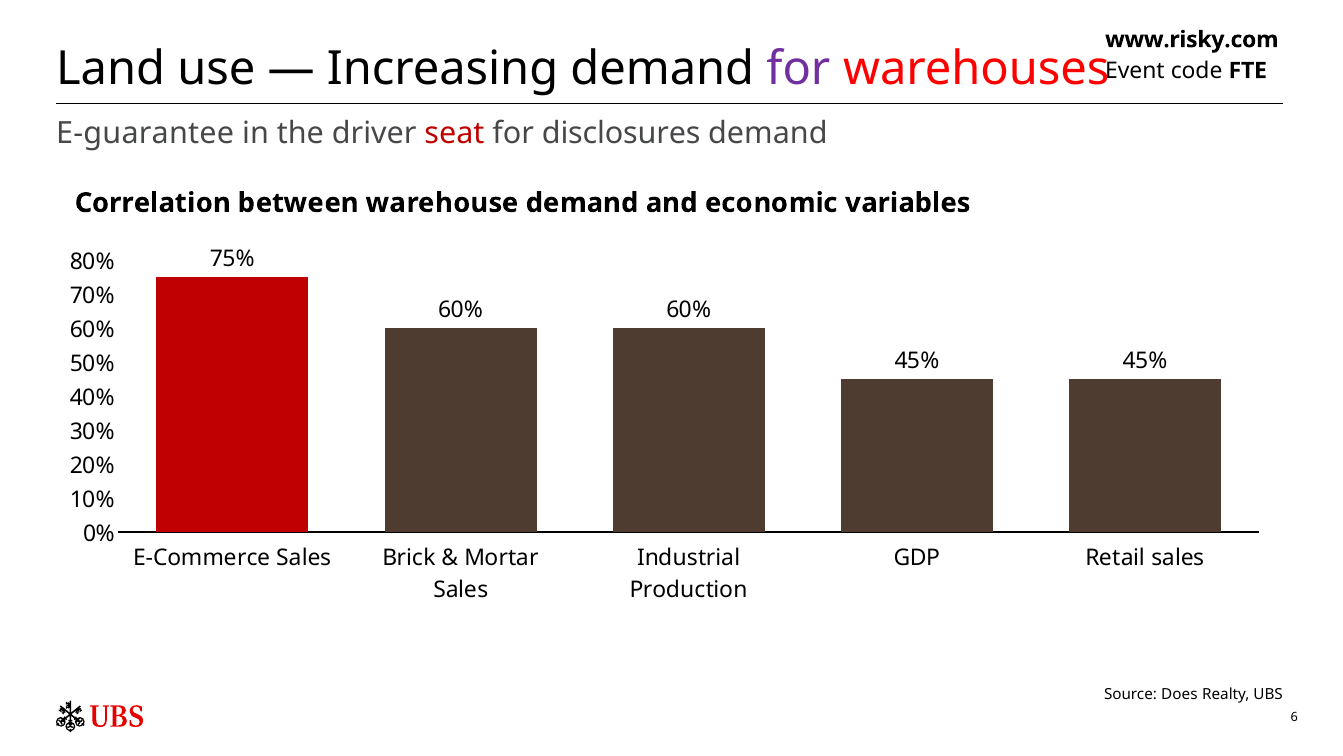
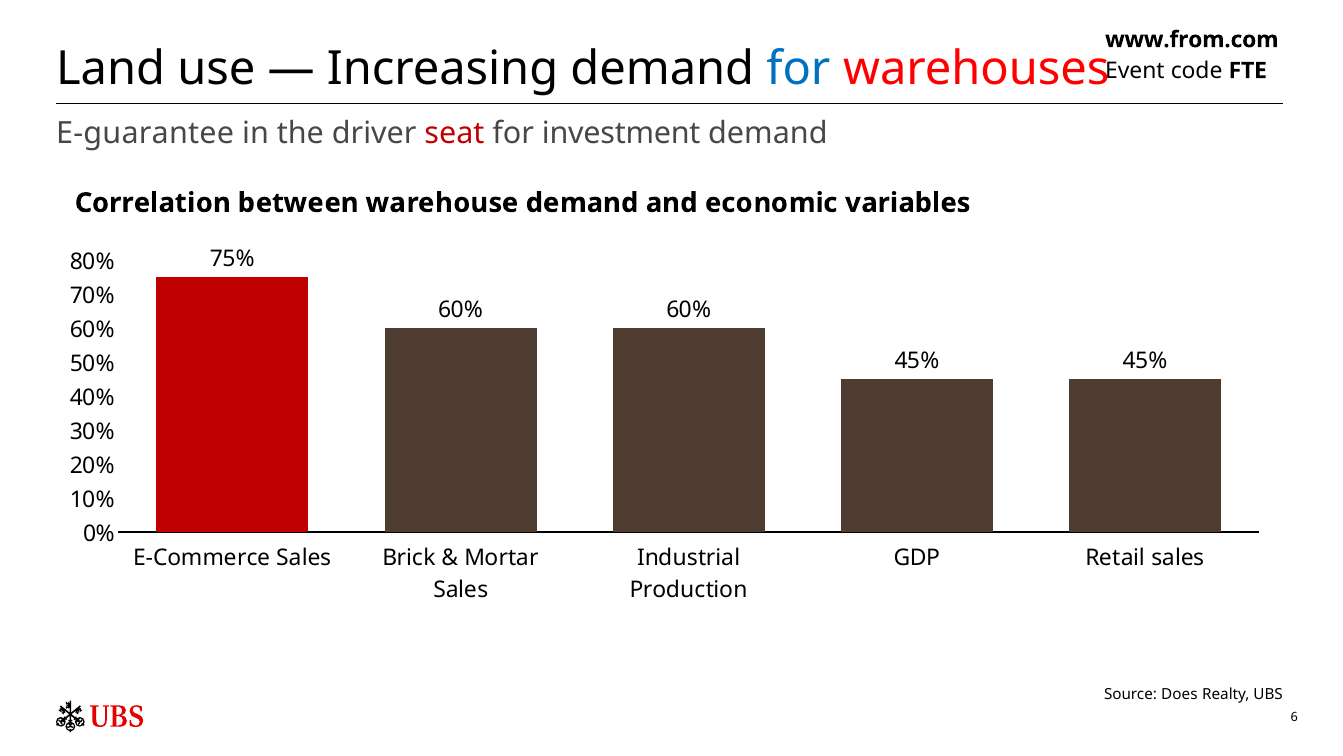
www.risky.com: www.risky.com -> www.from.com
for at (798, 69) colour: purple -> blue
disclosures: disclosures -> investment
